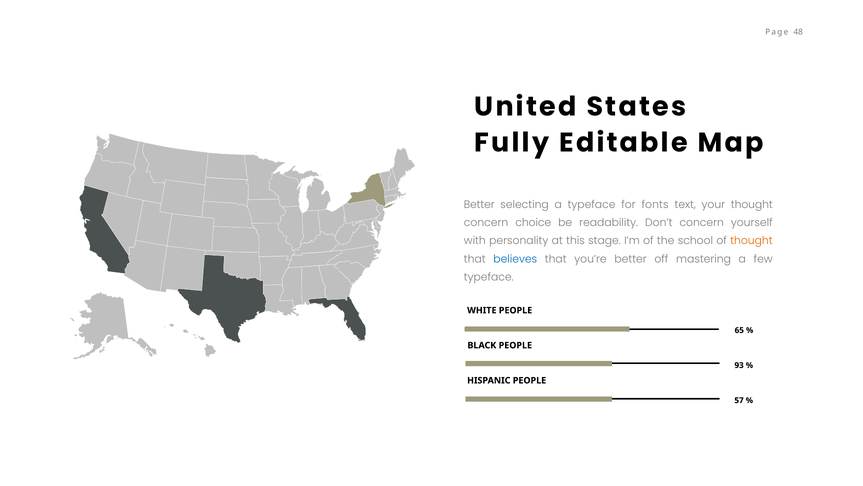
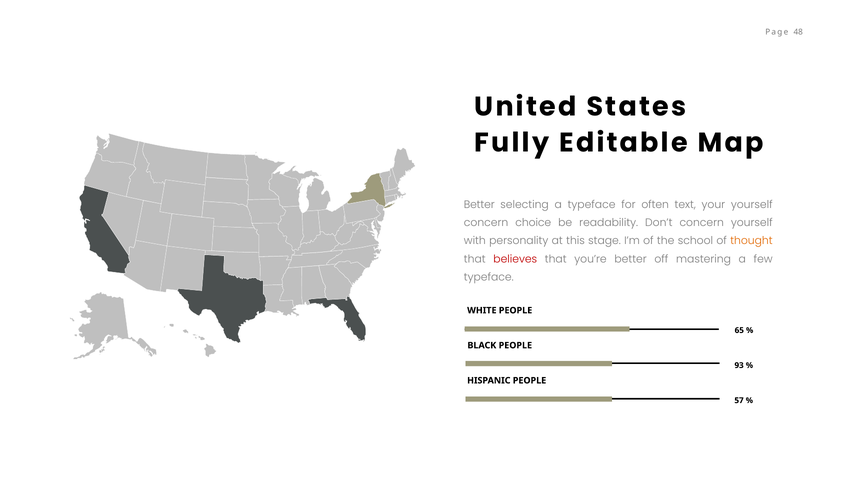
fonts: fonts -> often
your thought: thought -> yourself
believes colour: blue -> red
